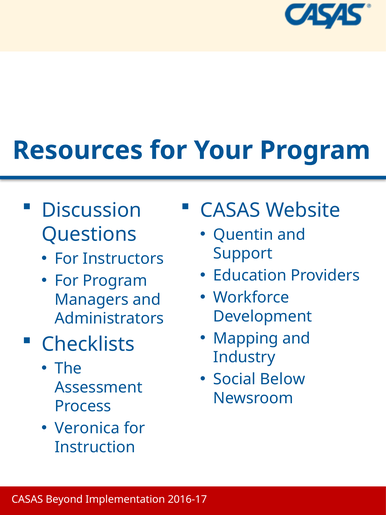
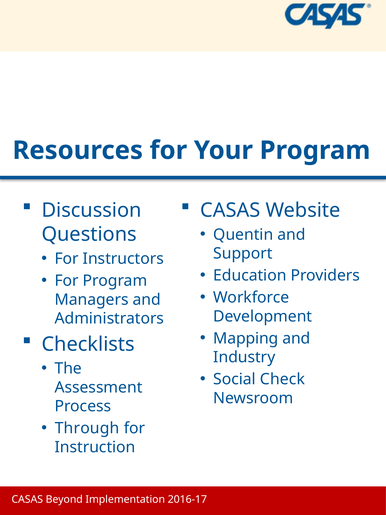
Below: Below -> Check
Veronica: Veronica -> Through
